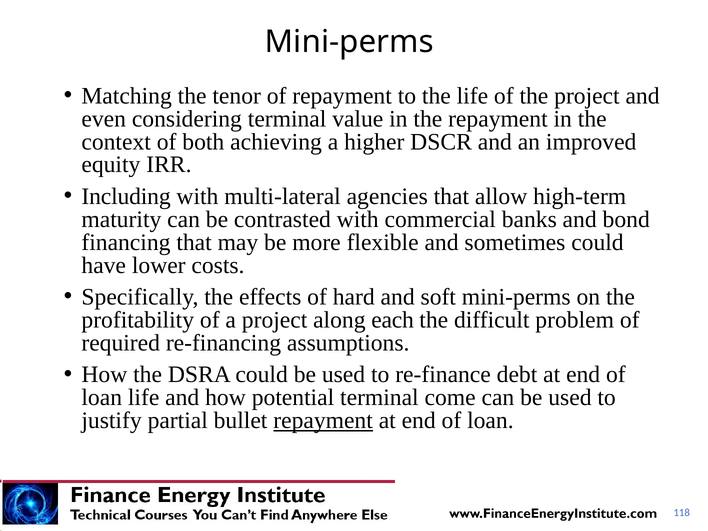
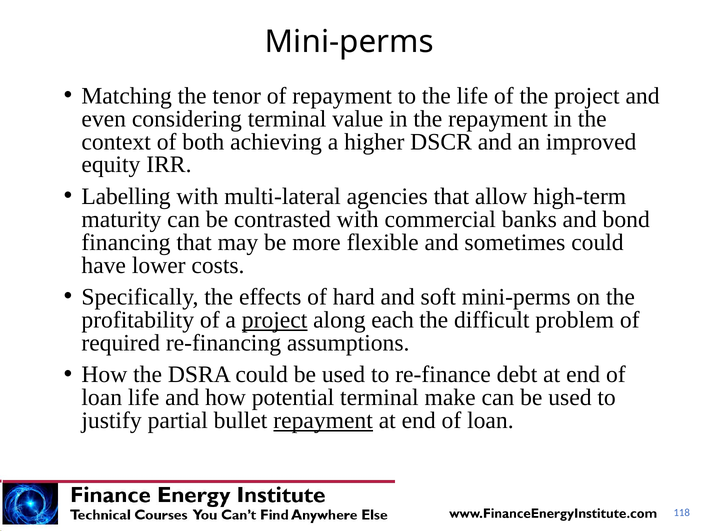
Including: Including -> Labelling
project at (275, 320) underline: none -> present
come: come -> make
